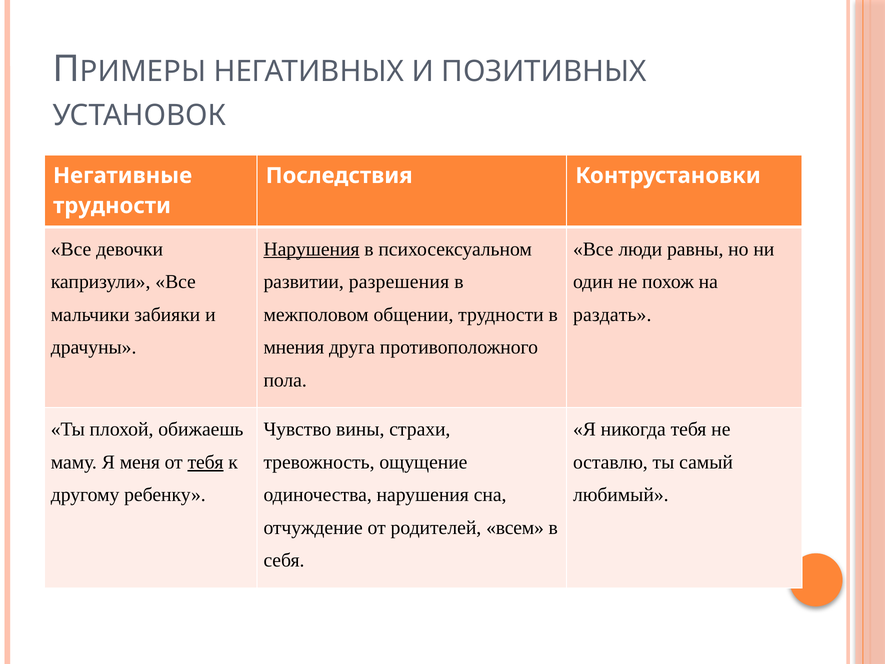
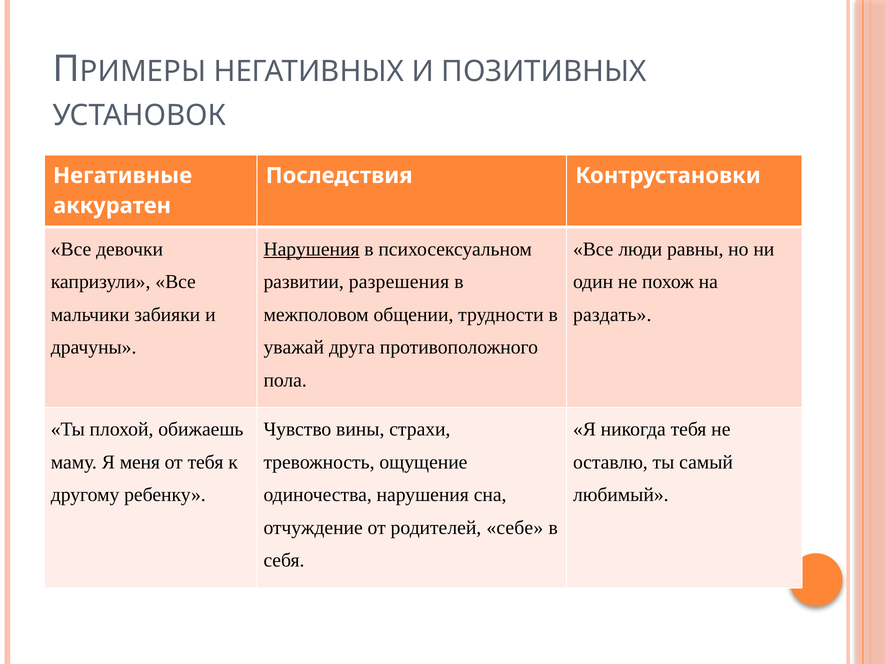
трудности at (112, 206): трудности -> аккуратен
мнения: мнения -> уважай
тебя at (206, 462) underline: present -> none
всем: всем -> себе
